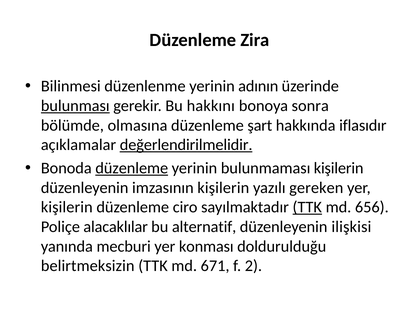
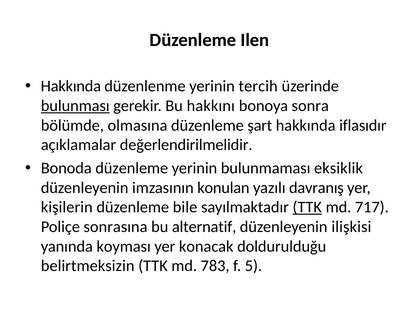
Zira: Zira -> Ilen
Bilinmesi at (71, 86): Bilinmesi -> Hakkında
adının: adının -> tercih
değerlendirilmelidir underline: present -> none
düzenleme at (132, 168) underline: present -> none
bulunmaması kişilerin: kişilerin -> eksiklik
imzasının kişilerin: kişilerin -> konulan
gereken: gereken -> davranış
ciro: ciro -> bile
656: 656 -> 717
alacaklılar: alacaklılar -> sonrasına
mecburi: mecburi -> koyması
konması: konması -> konacak
671: 671 -> 783
2: 2 -> 5
